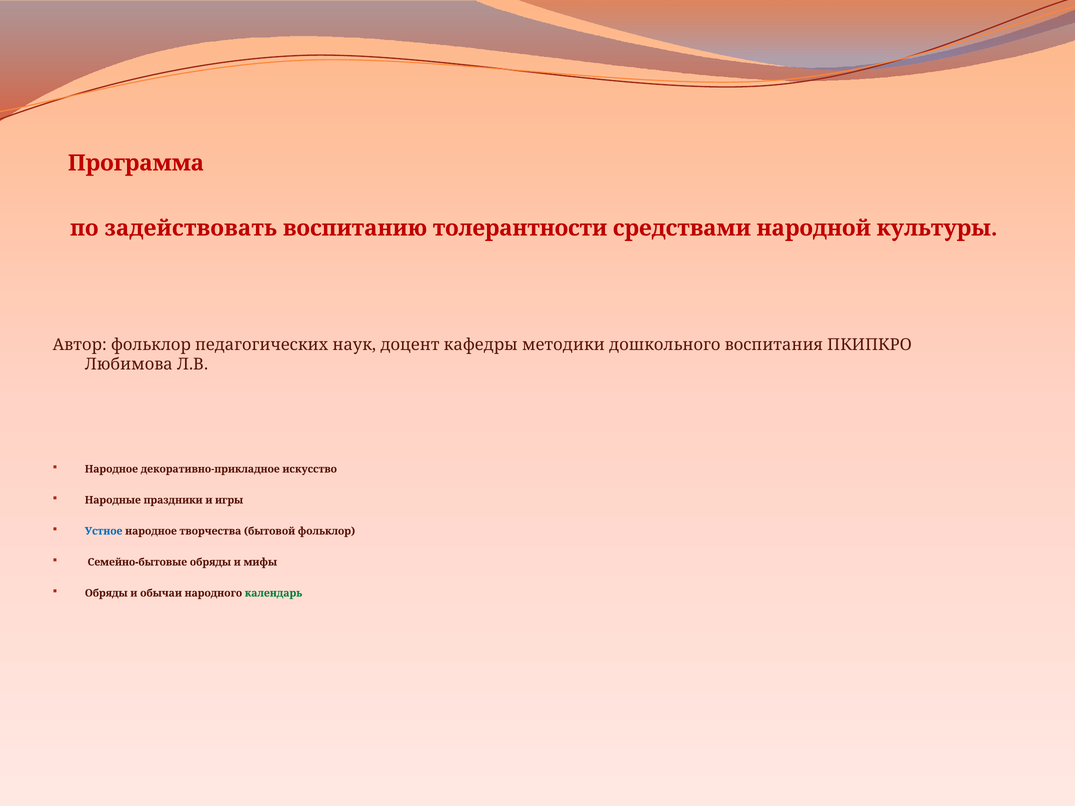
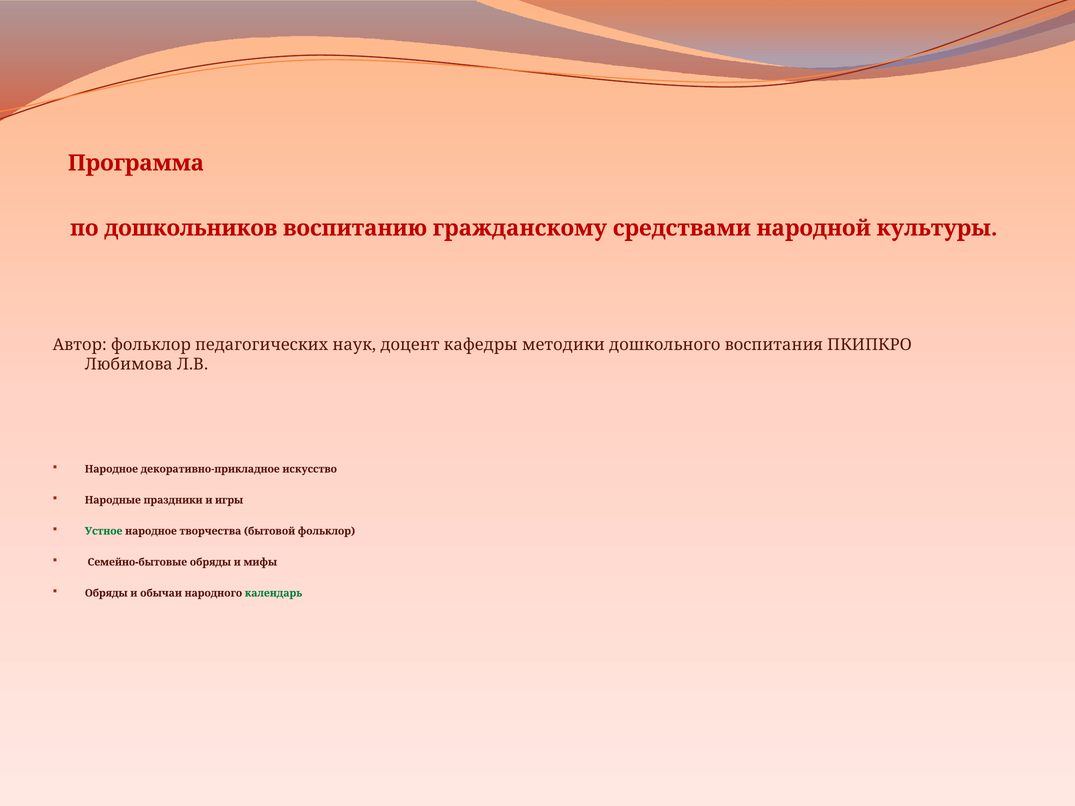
задействовать: задействовать -> дошкольников
толерантности: толерантности -> гражданскому
Устное colour: blue -> green
